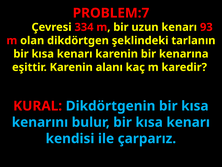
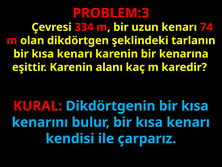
PROBLEM:7: PROBLEM:7 -> PROBLEM:3
93: 93 -> 74
